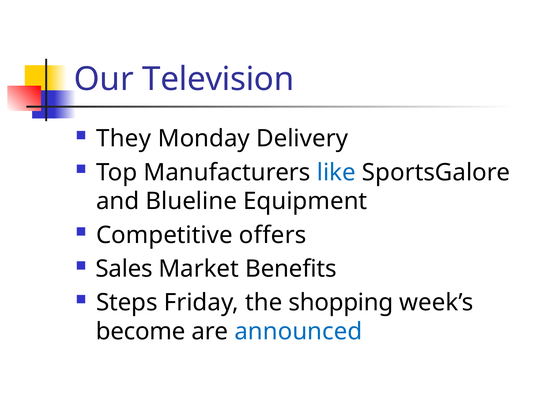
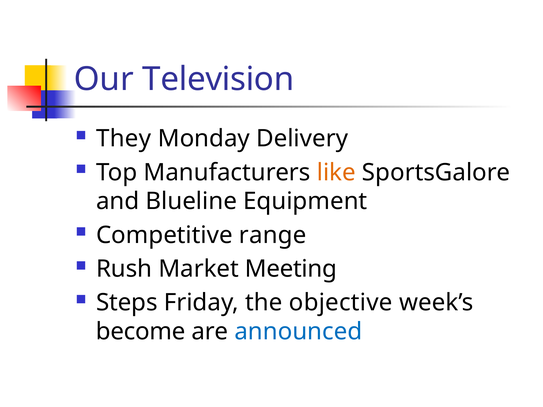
like colour: blue -> orange
offers: offers -> range
Sales: Sales -> Rush
Benefits: Benefits -> Meeting
shopping: shopping -> objective
